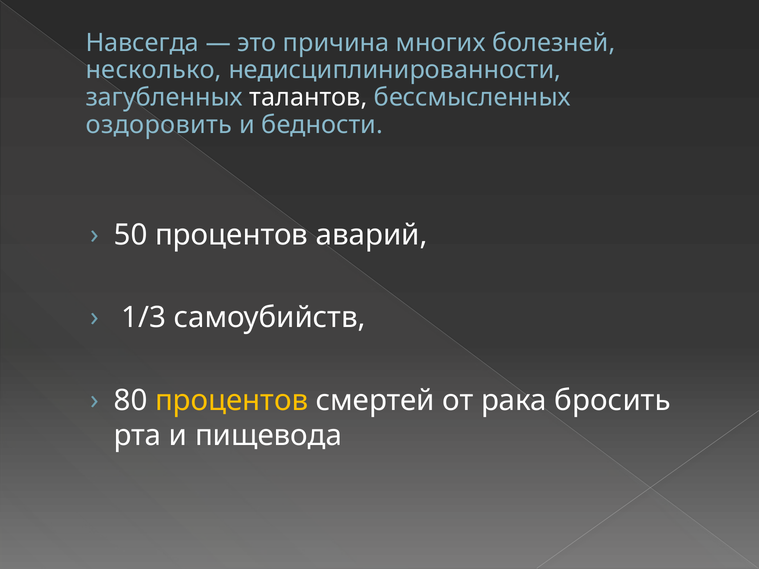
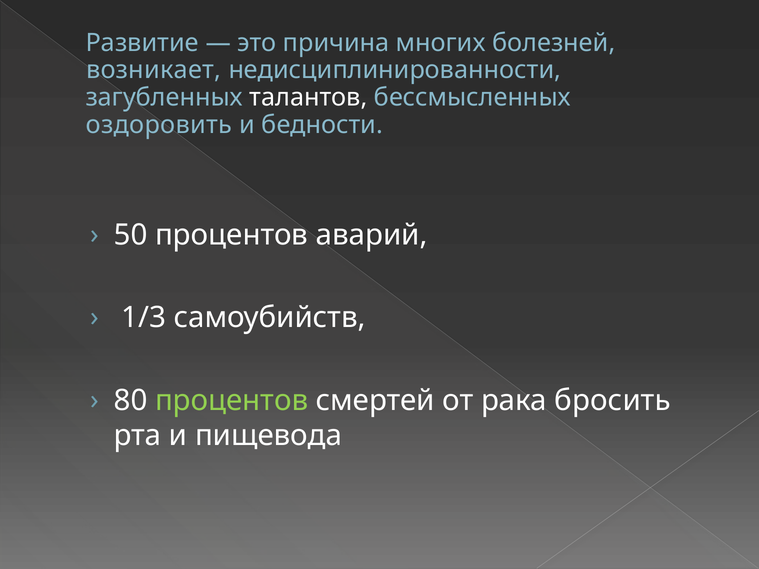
Навсегда: Навсегда -> Развитие
несколько: несколько -> возникает
процентов at (232, 400) colour: yellow -> light green
